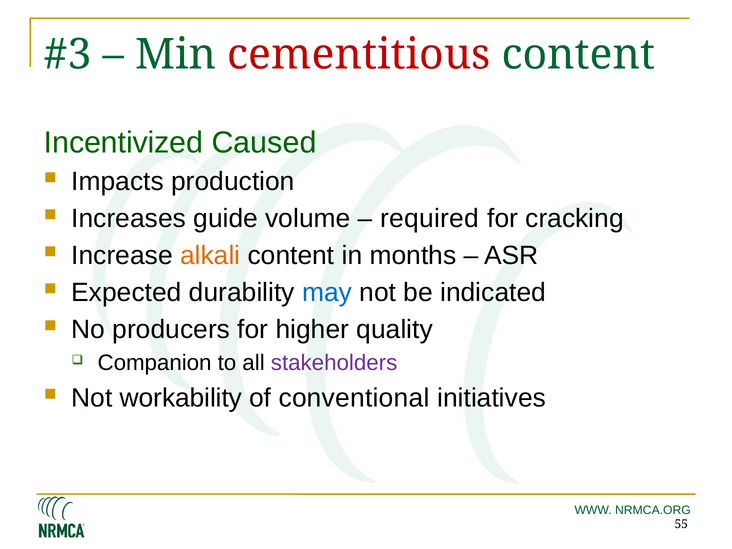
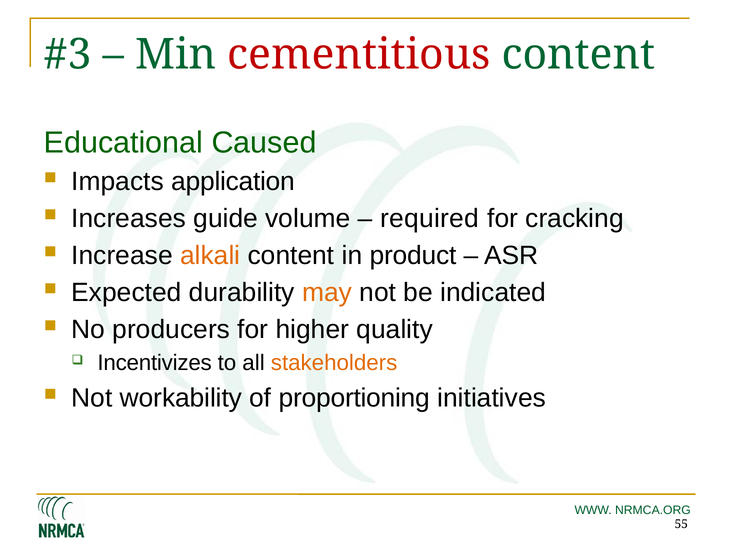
Incentivized: Incentivized -> Educational
production: production -> application
months: months -> product
may colour: blue -> orange
Companion: Companion -> Incentivizes
stakeholders colour: purple -> orange
conventional: conventional -> proportioning
